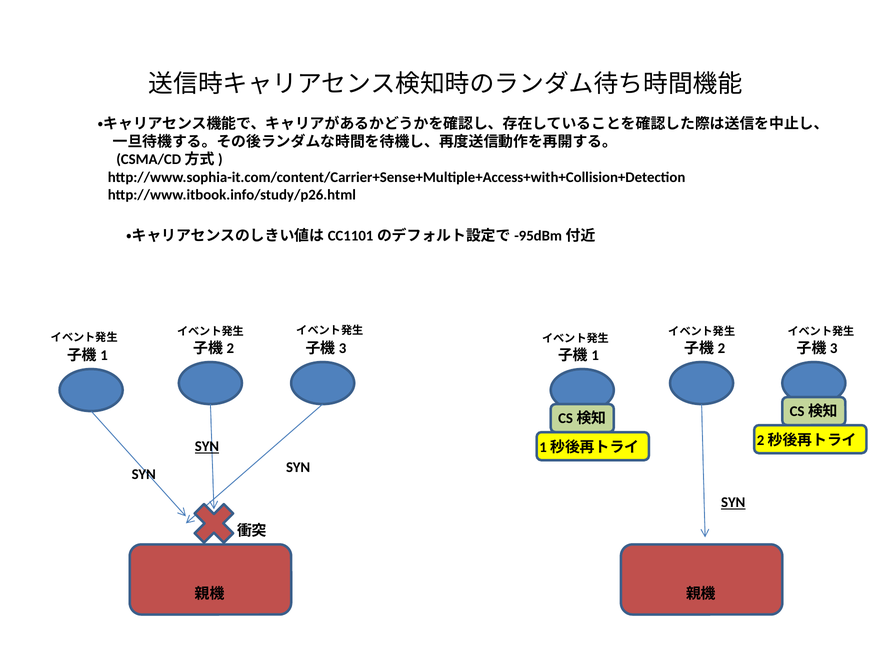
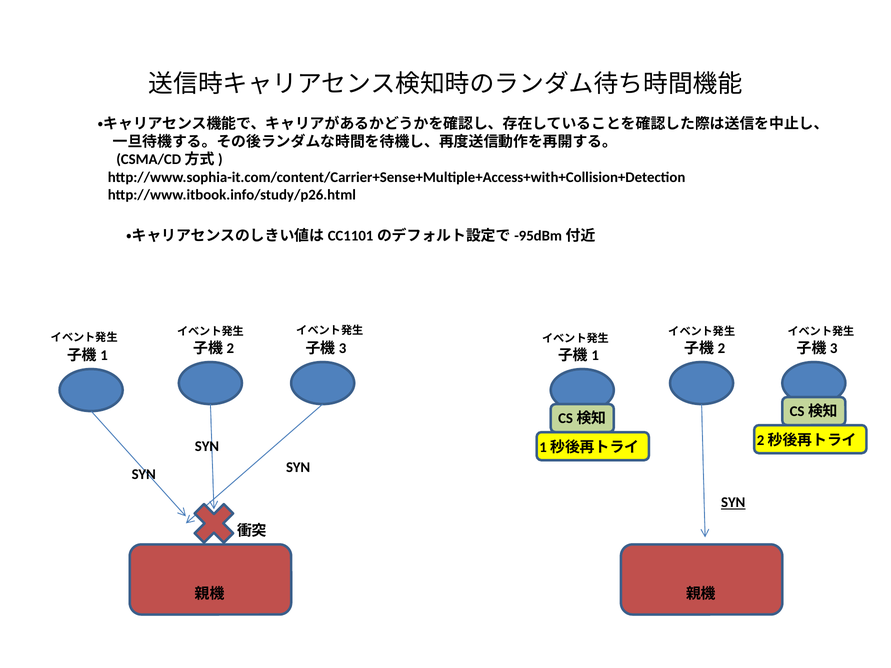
SYN at (207, 447) underline: present -> none
